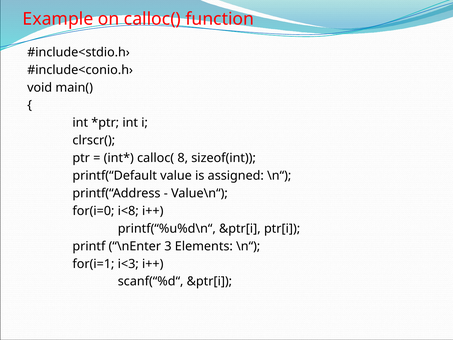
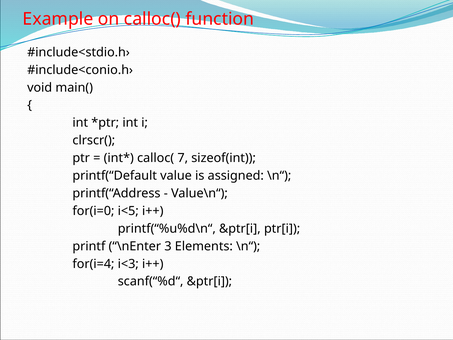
8: 8 -> 7
i<8: i<8 -> i<5
for(i=1: for(i=1 -> for(i=4
